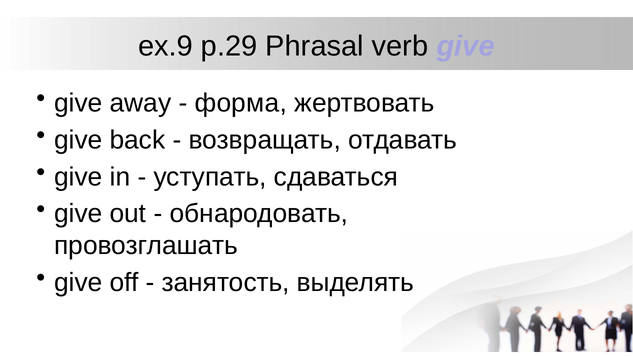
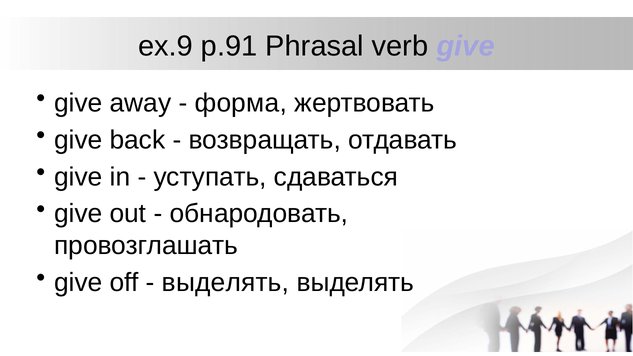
p.29: p.29 -> p.91
занятость at (226, 282): занятость -> выделять
